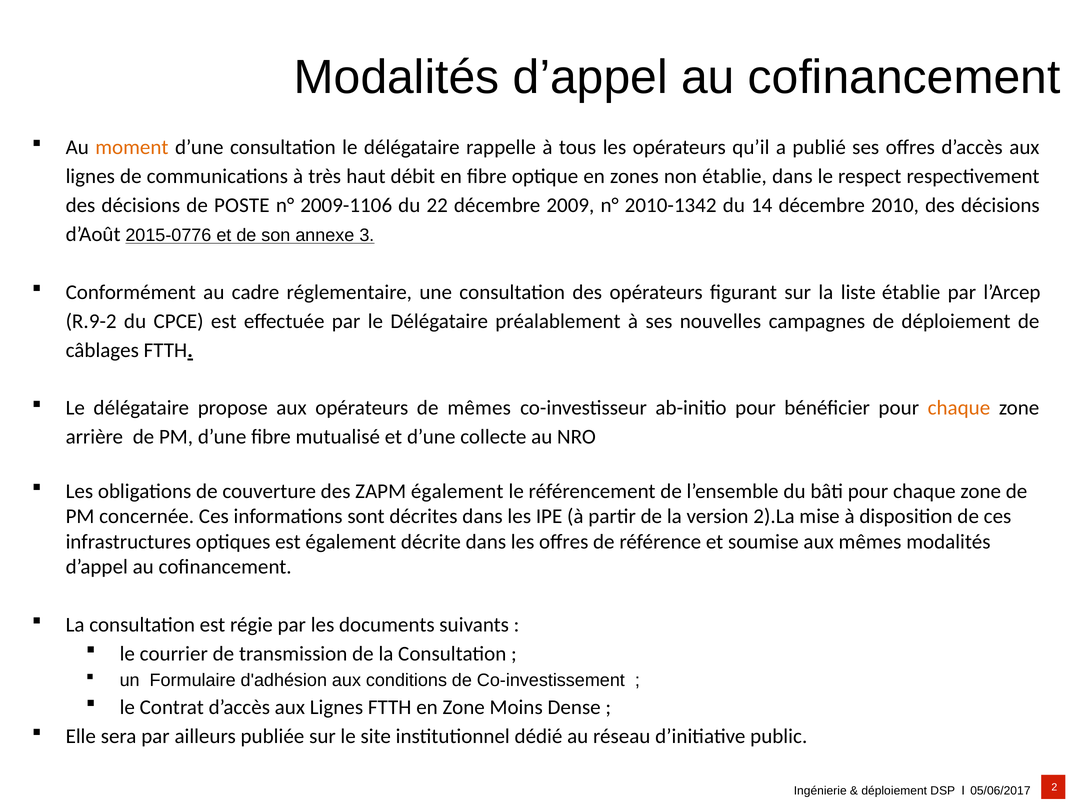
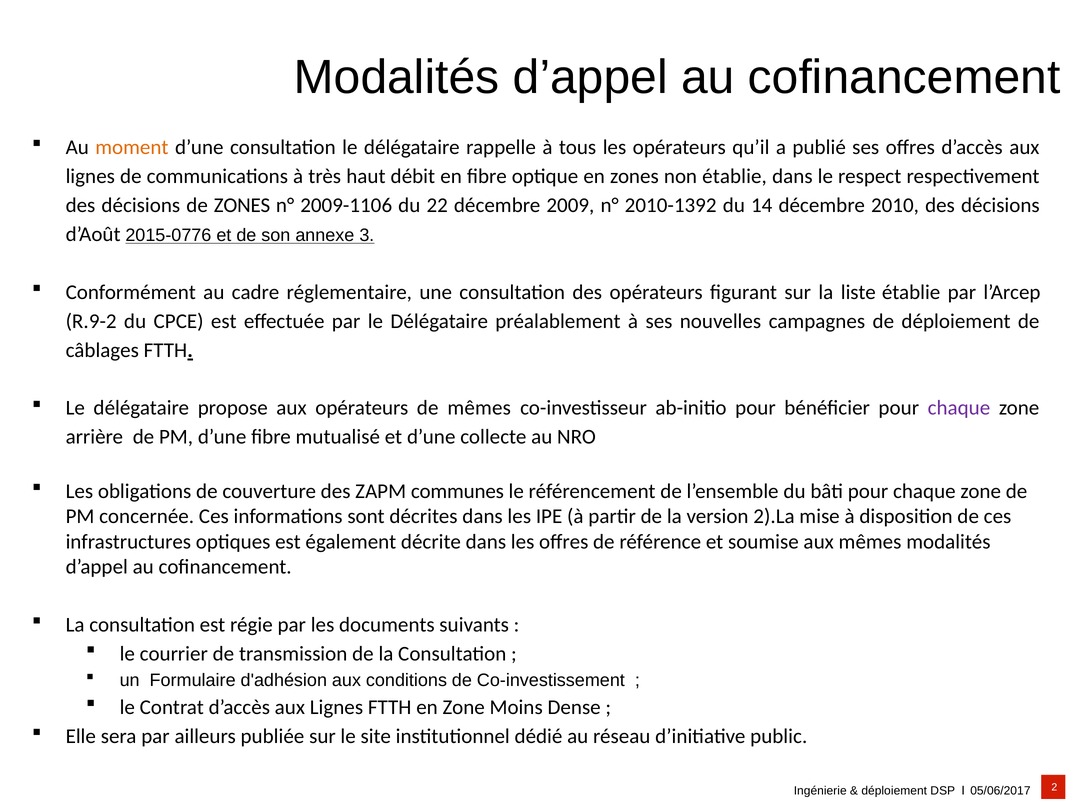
de POSTE: POSTE -> ZONES
2010-1342: 2010-1342 -> 2010-1392
chaque at (959, 408) colour: orange -> purple
ZAPM également: également -> communes
